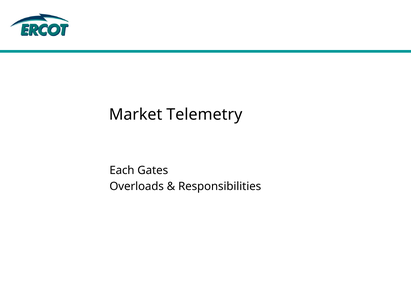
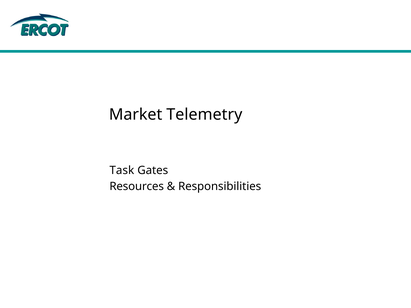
Each: Each -> Task
Overloads: Overloads -> Resources
